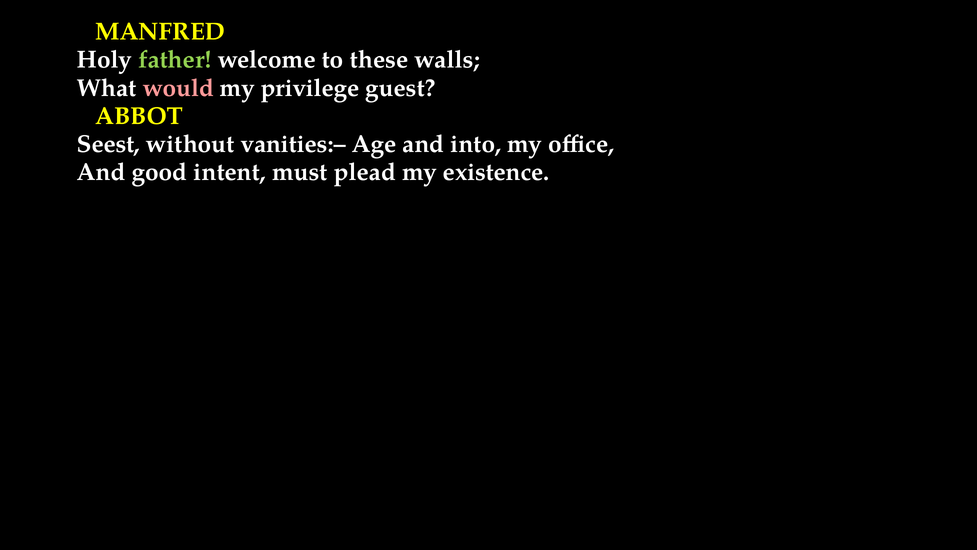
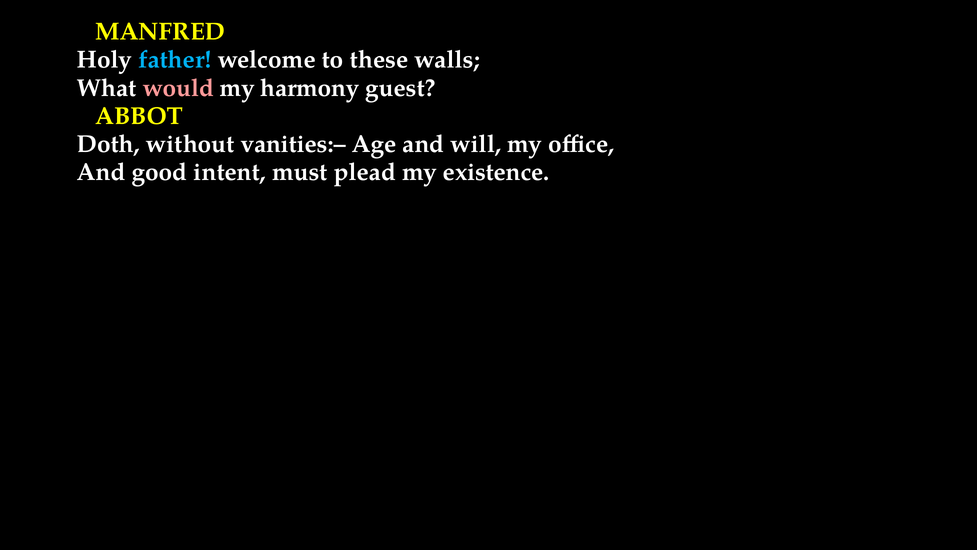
father colour: light green -> light blue
privilege: privilege -> harmony
Seest: Seest -> Doth
into: into -> will
